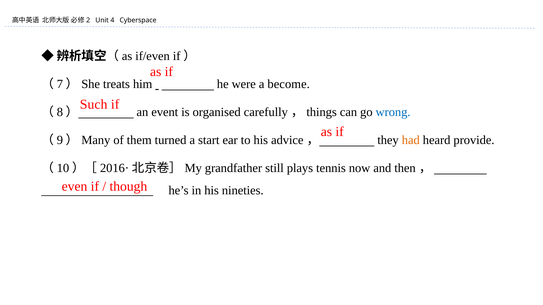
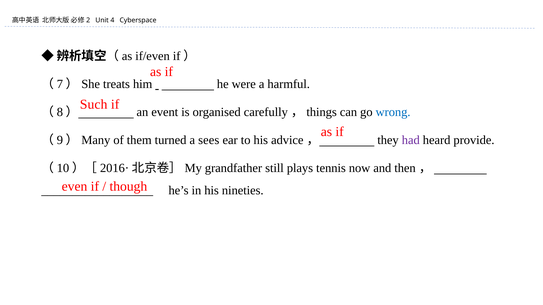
become: become -> harmful
start: start -> sees
had colour: orange -> purple
